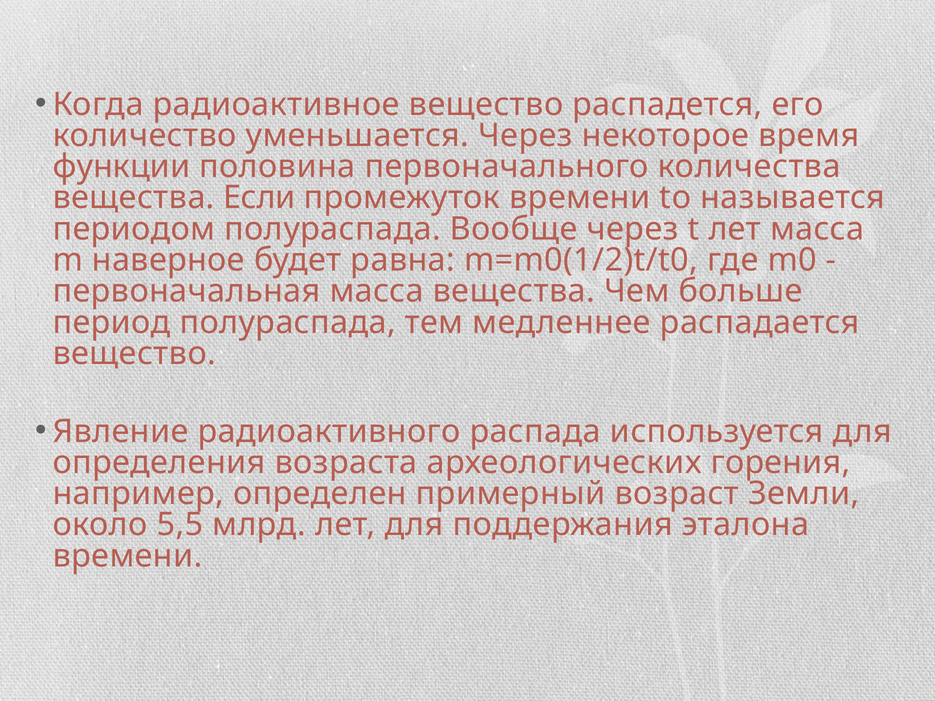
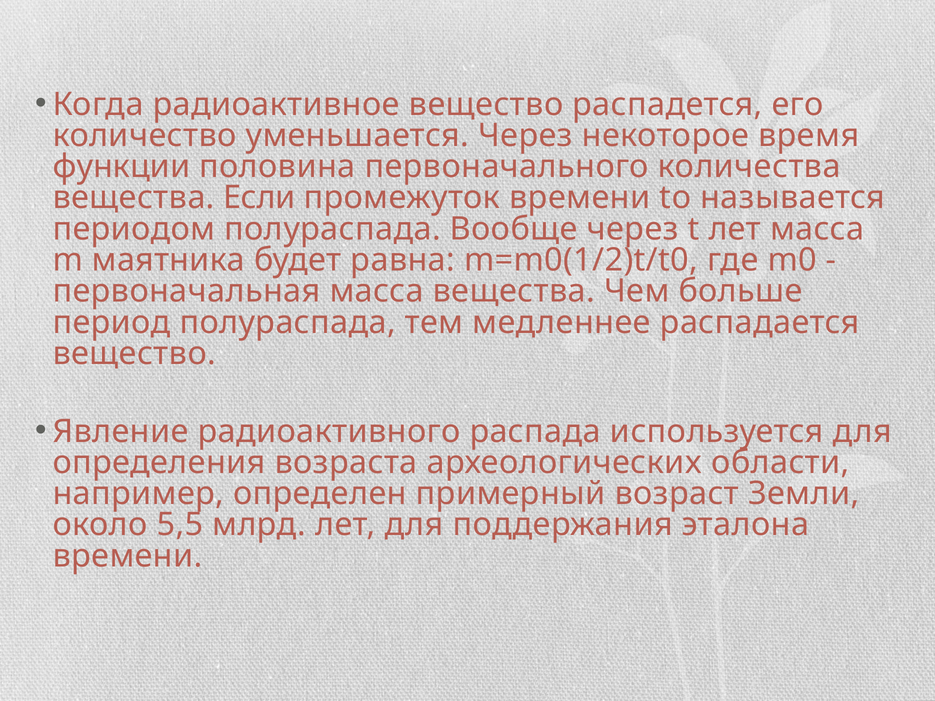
наверное: наверное -> маятника
горения: горения -> области
